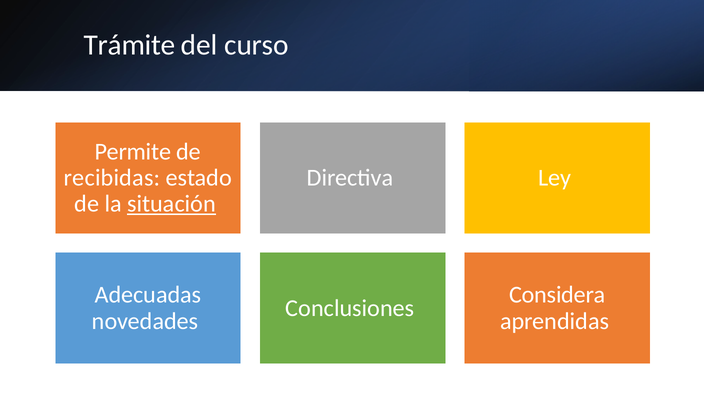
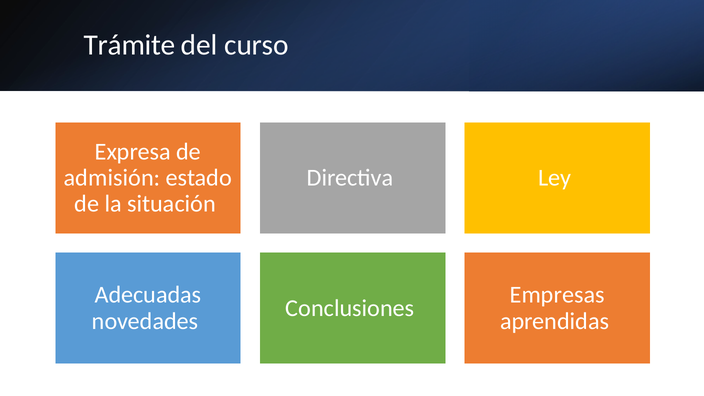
Permite: Permite -> Expresa
recibidas: recibidas -> admisión
situación underline: present -> none
Considera: Considera -> Empresas
